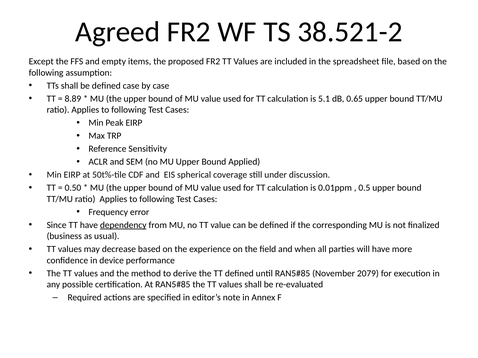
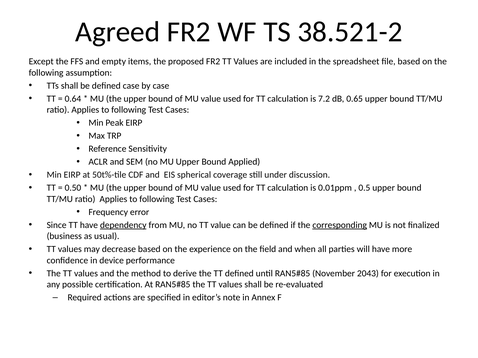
8.89: 8.89 -> 0.64
5.1: 5.1 -> 7.2
corresponding underline: none -> present
2079: 2079 -> 2043
